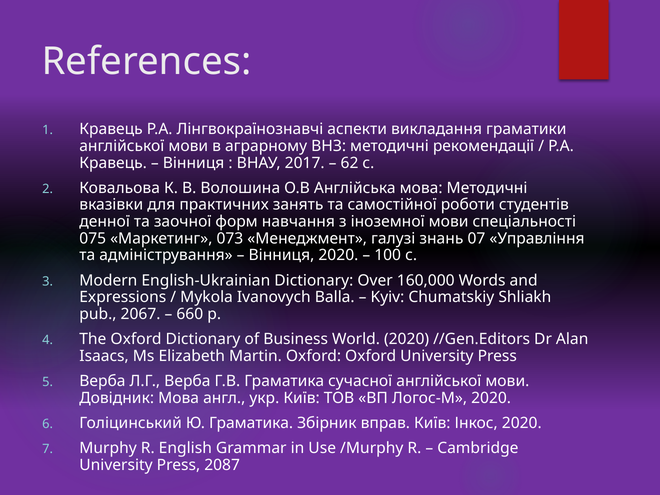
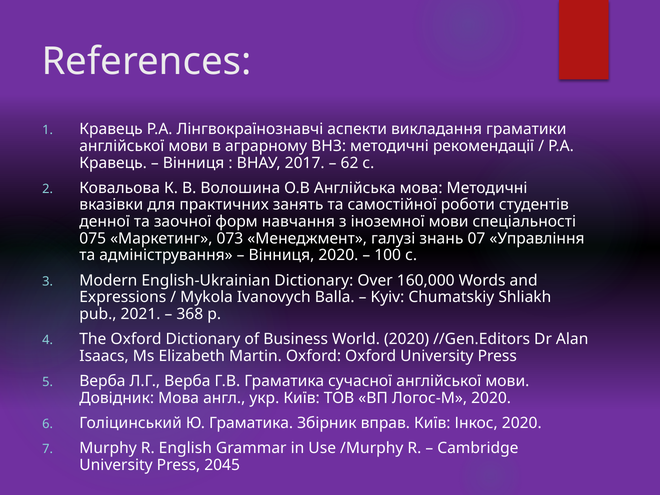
2067: 2067 -> 2021
660: 660 -> 368
2087: 2087 -> 2045
